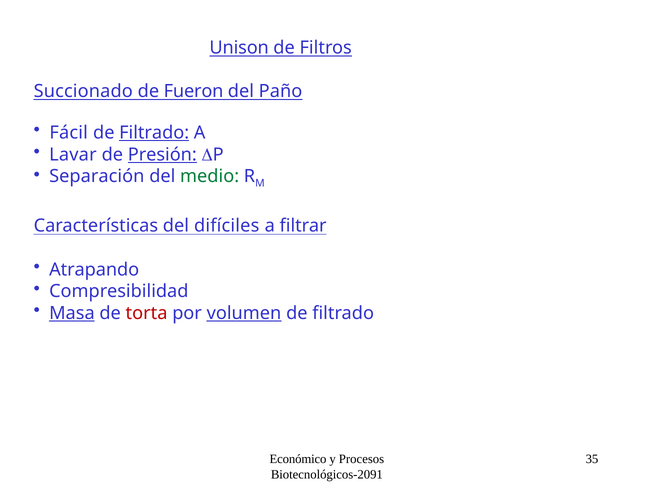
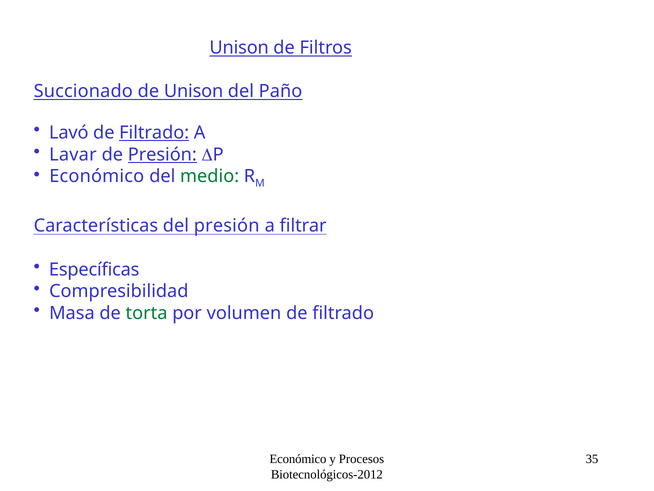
de Fueron: Fueron -> Unison
Fácil: Fácil -> Lavó
Separación at (97, 176): Separación -> Económico
del difíciles: difíciles -> presión
Atrapando: Atrapando -> Específicas
Masa underline: present -> none
torta colour: red -> green
volumen underline: present -> none
Biotecnológicos-2091: Biotecnológicos-2091 -> Biotecnológicos-2012
